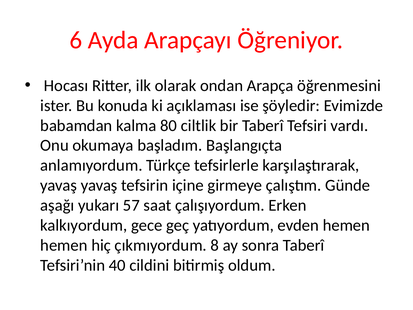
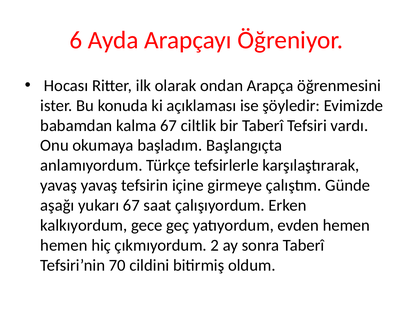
kalma 80: 80 -> 67
yukarı 57: 57 -> 67
8: 8 -> 2
40: 40 -> 70
